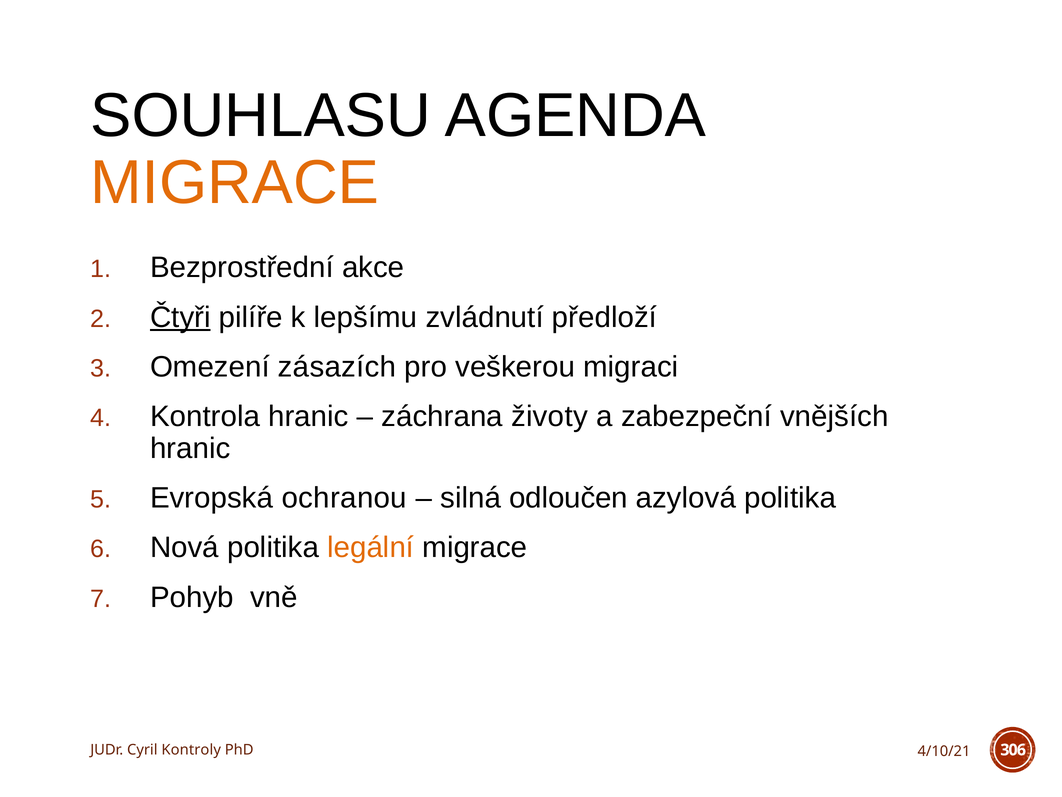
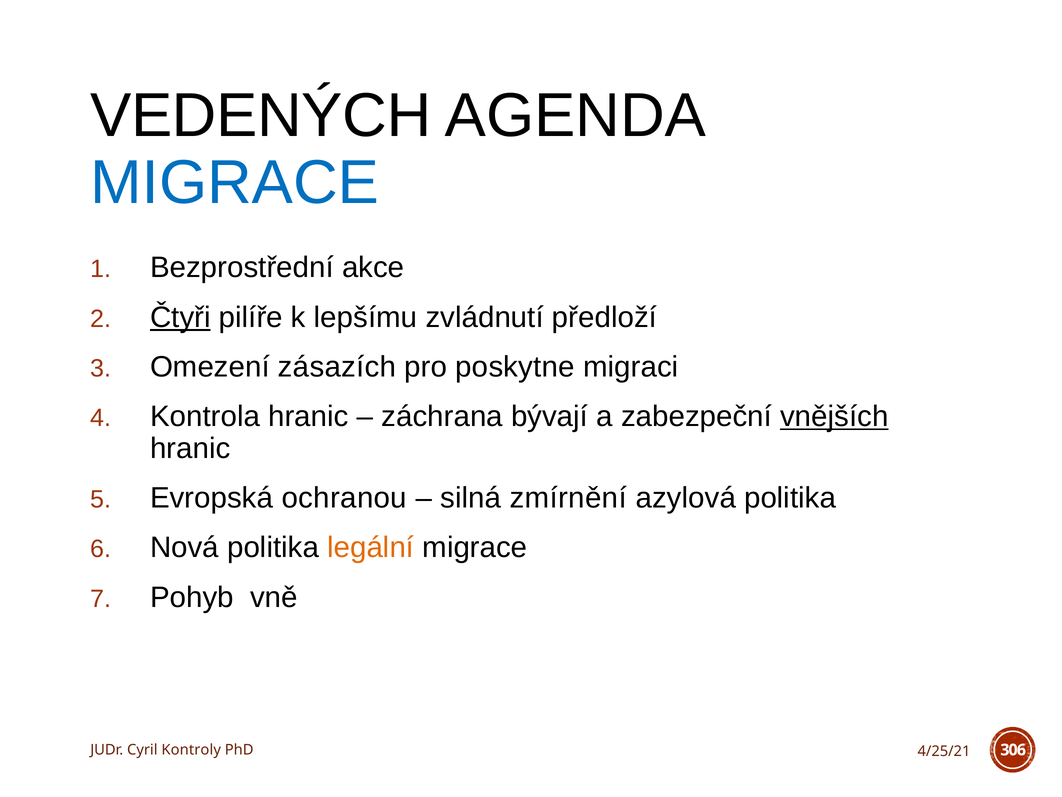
SOUHLASU: SOUHLASU -> VEDENÝCH
MIGRACE at (235, 183) colour: orange -> blue
veškerou: veškerou -> poskytne
životy: životy -> bývají
vnějších underline: none -> present
odloučen: odloučen -> zmírnění
4/10/21: 4/10/21 -> 4/25/21
